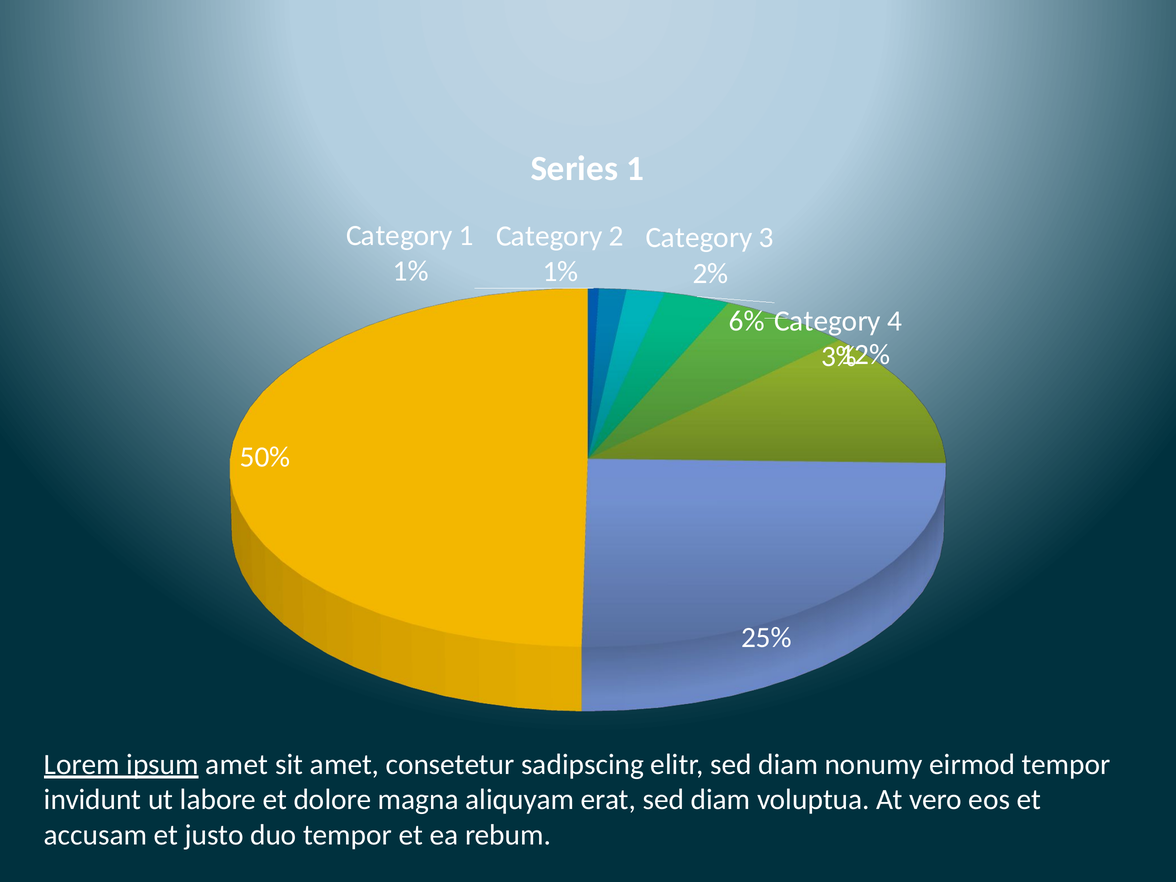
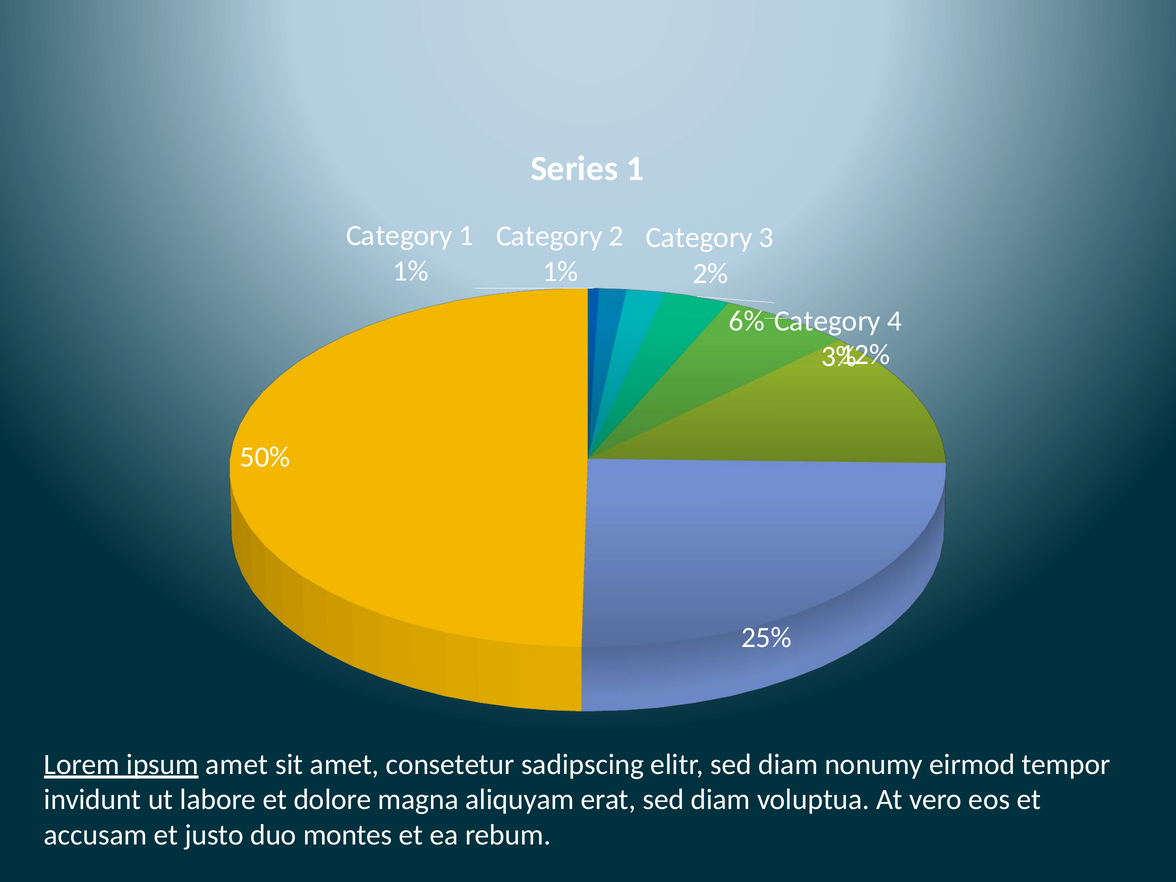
duo tempor: tempor -> montes
